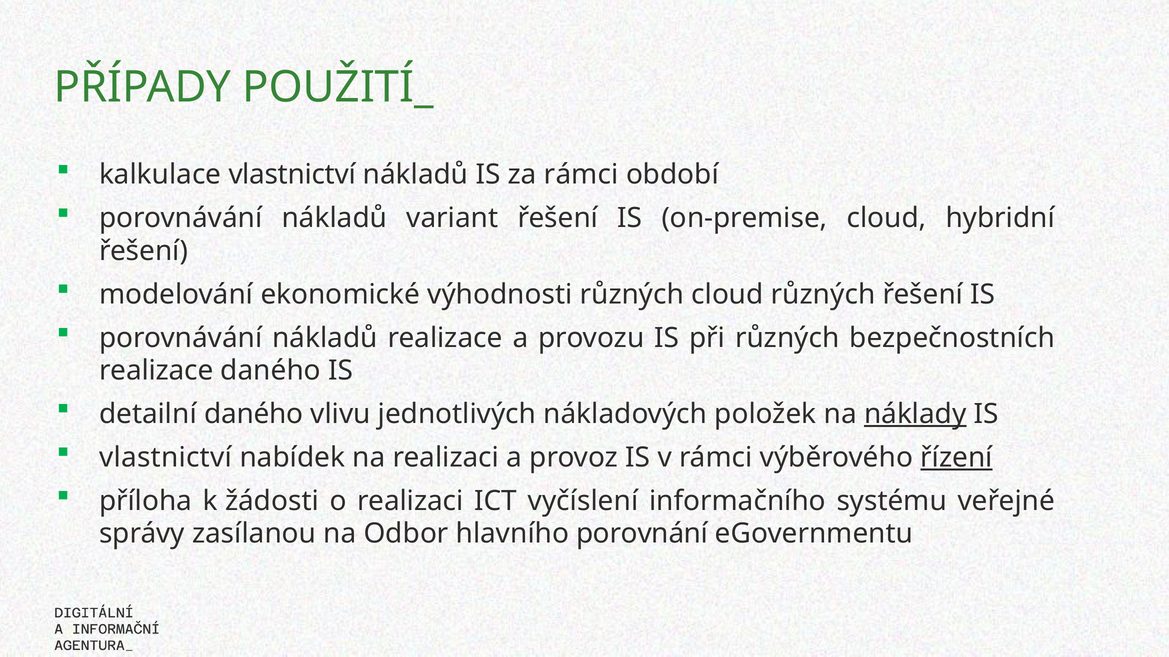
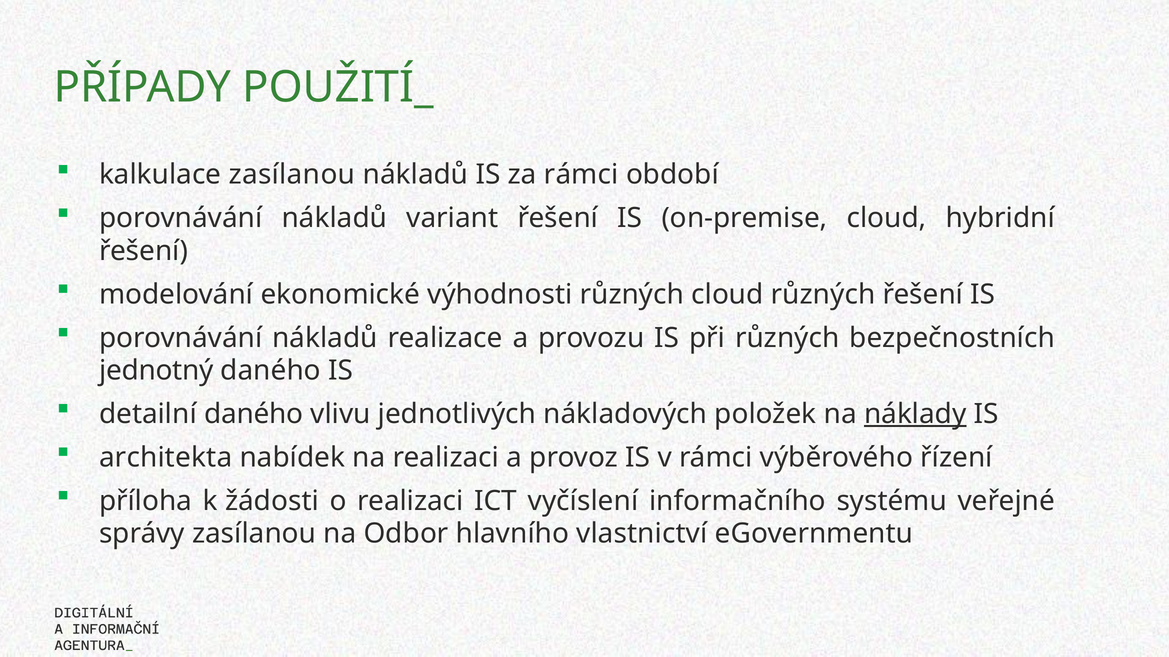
kalkulace vlastnictví: vlastnictví -> zasílanou
realizace at (156, 371): realizace -> jednotný
vlastnictví at (166, 458): vlastnictví -> architekta
řízení underline: present -> none
porovnání: porovnání -> vlastnictví
